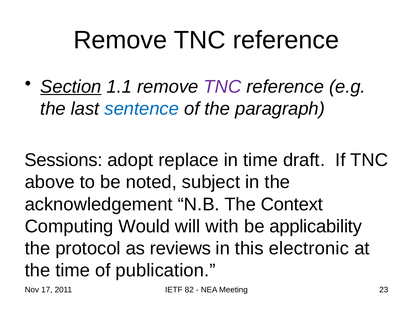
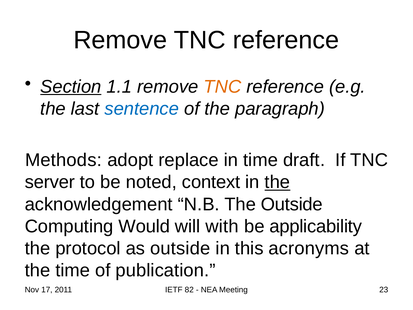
TNC at (222, 87) colour: purple -> orange
Sessions: Sessions -> Methods
above: above -> server
subject: subject -> context
the at (277, 182) underline: none -> present
The Context: Context -> Outside
as reviews: reviews -> outside
electronic: electronic -> acronyms
